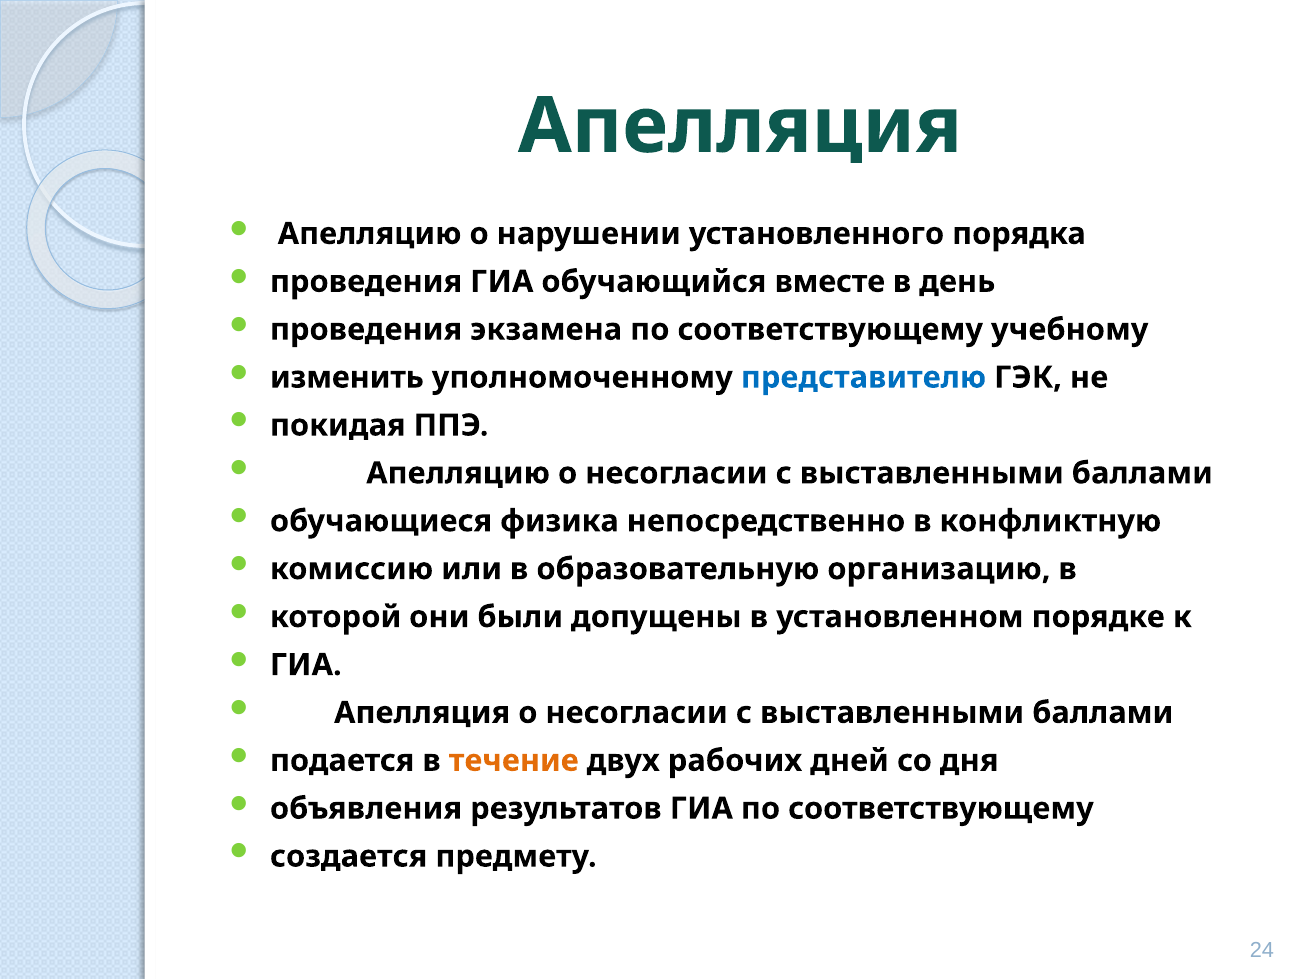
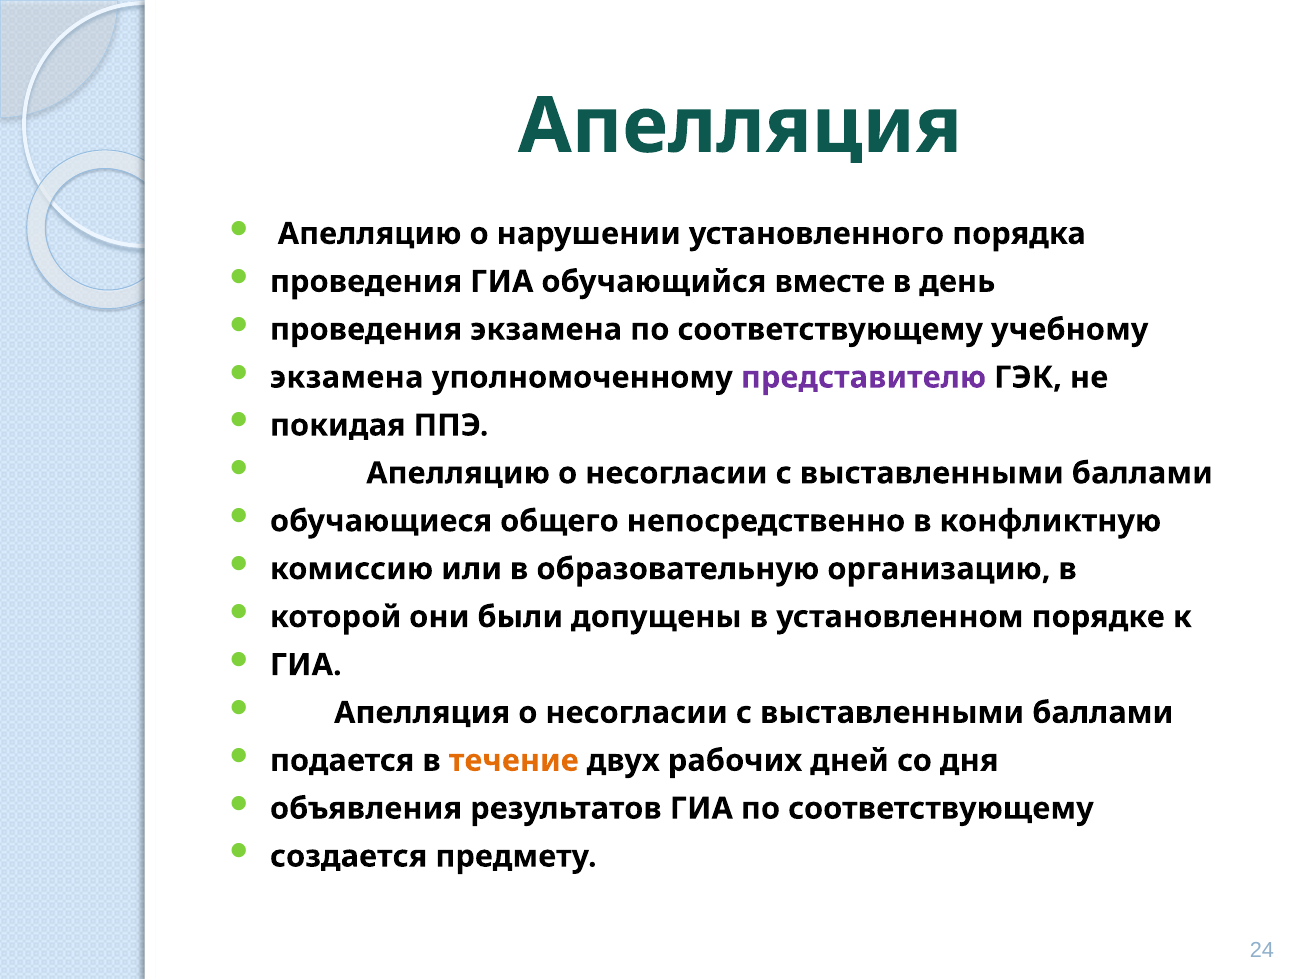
изменить at (347, 377): изменить -> экзамена
представителю colour: blue -> purple
физика: физика -> общего
